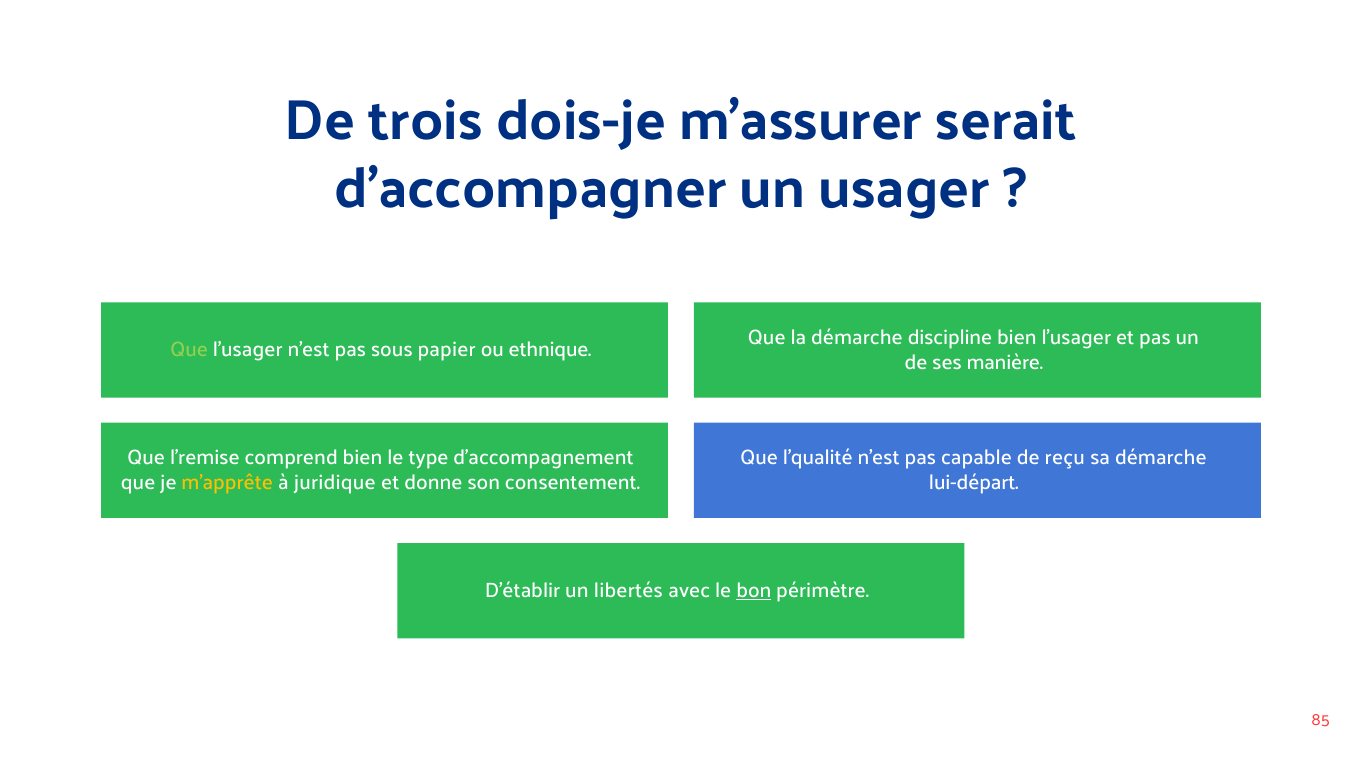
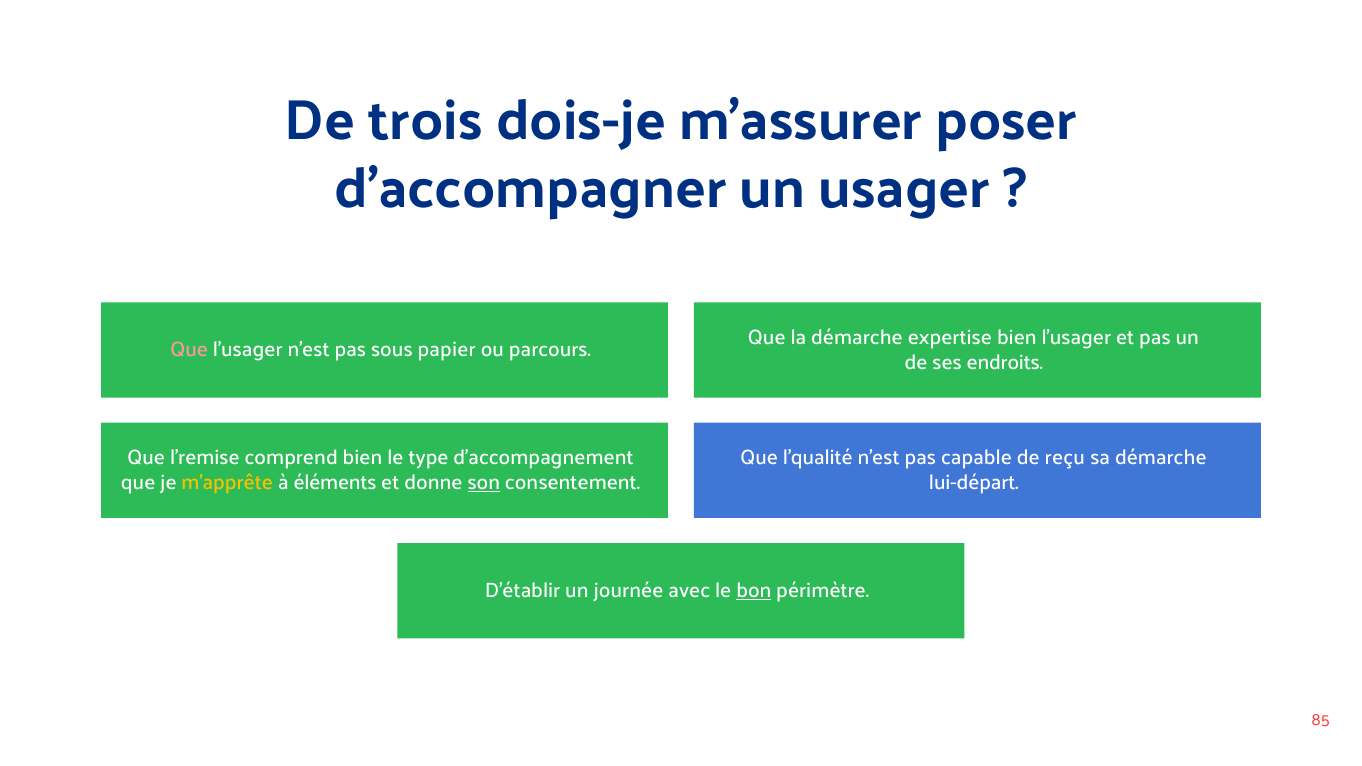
serait: serait -> poser
discipline: discipline -> expertise
Que at (189, 350) colour: light green -> pink
ethnique: ethnique -> parcours
manière: manière -> endroits
juridique: juridique -> éléments
son underline: none -> present
libertés: libertés -> journée
